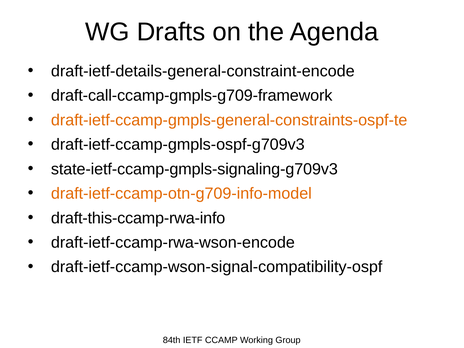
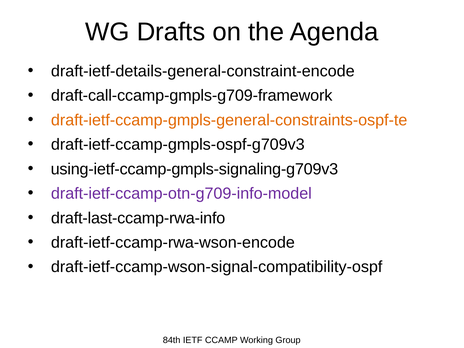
state-ietf-ccamp-gmpls-signaling-g709v3: state-ietf-ccamp-gmpls-signaling-g709v3 -> using-ietf-ccamp-gmpls-signaling-g709v3
draft-ietf-ccamp-otn-g709-info-model colour: orange -> purple
draft-this-ccamp-rwa-info: draft-this-ccamp-rwa-info -> draft-last-ccamp-rwa-info
